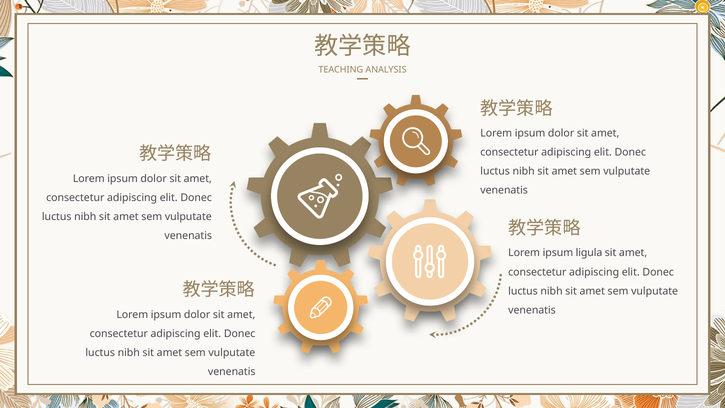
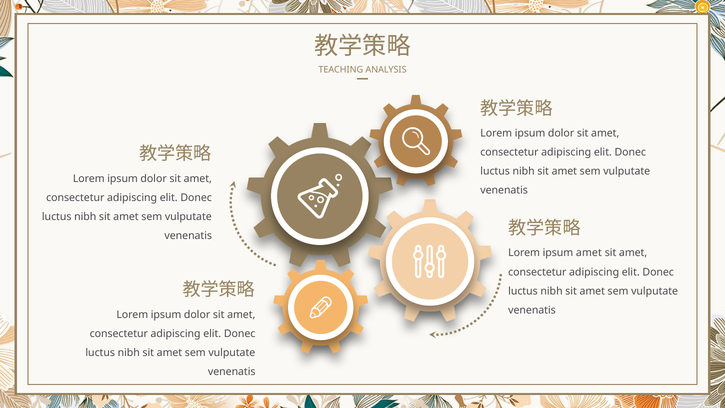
ipsum ligula: ligula -> amet
